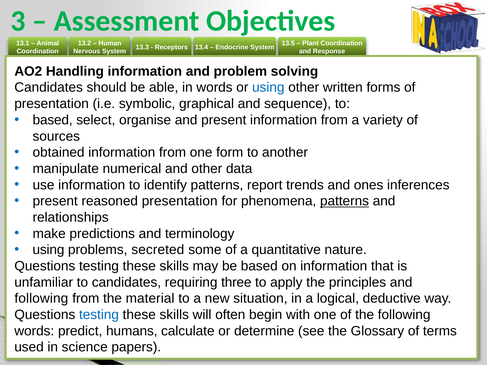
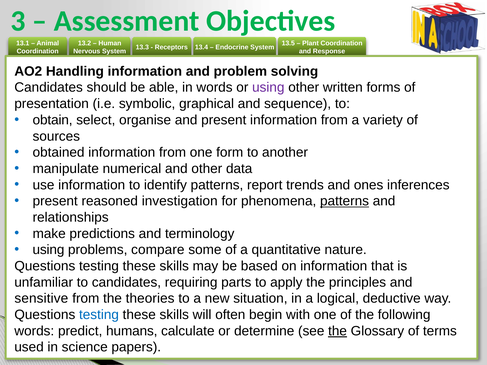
using at (268, 88) colour: blue -> purple
based at (53, 120): based -> obtain
reasoned presentation: presentation -> investigation
secreted: secreted -> compare
three: three -> parts
following at (41, 299): following -> sensitive
material: material -> theories
the at (338, 331) underline: none -> present
